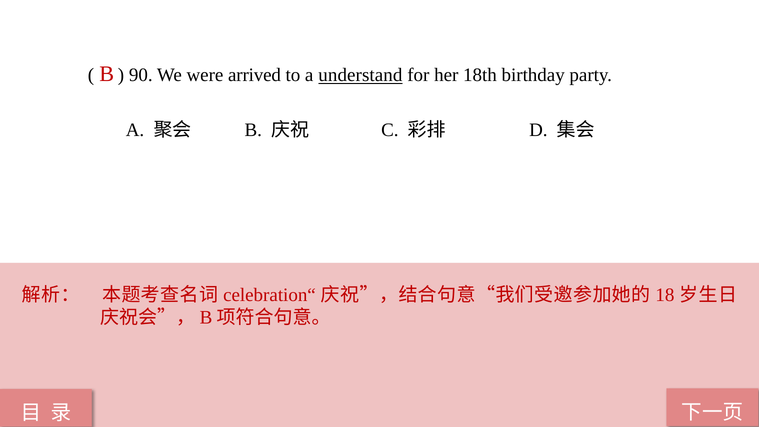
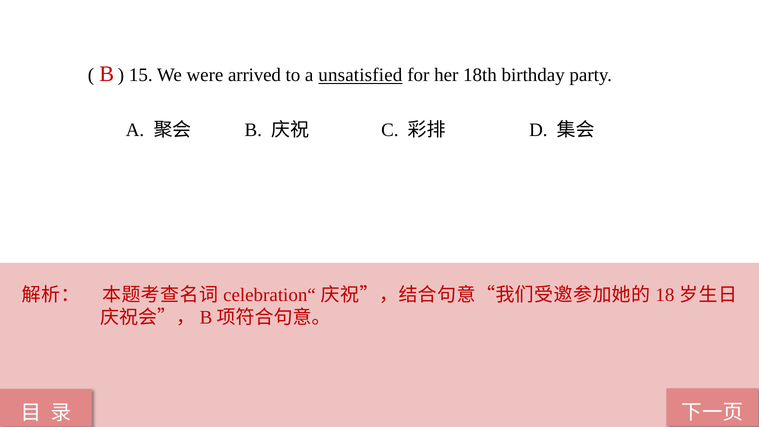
90: 90 -> 15
understand: understand -> unsatisfied
